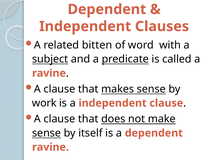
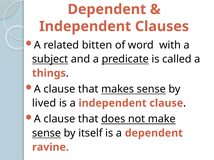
ravine at (49, 73): ravine -> things
work: work -> lived
